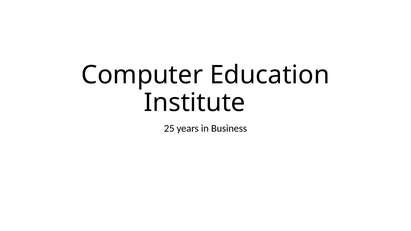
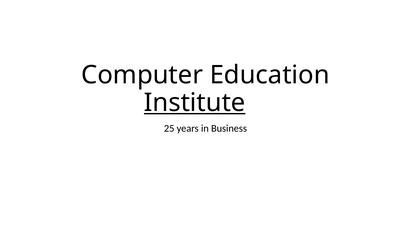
Institute underline: none -> present
